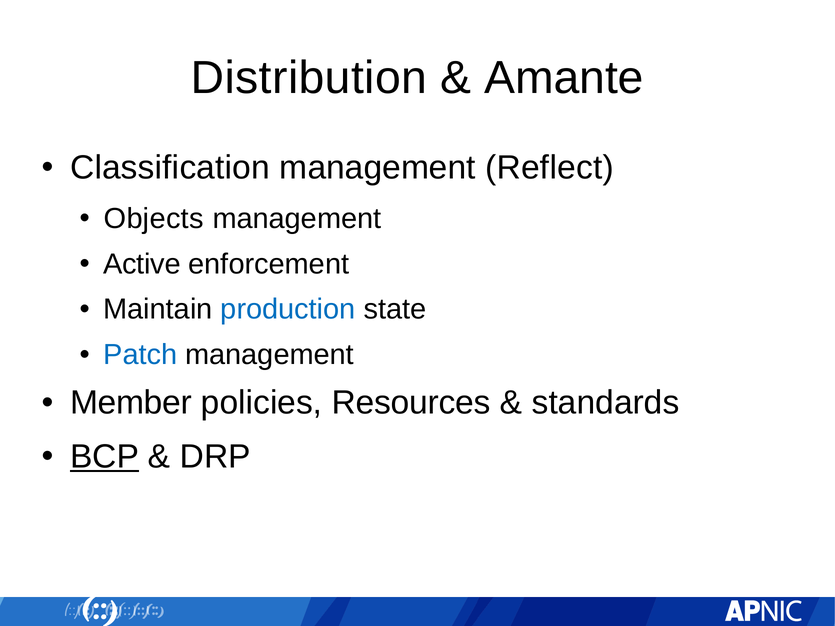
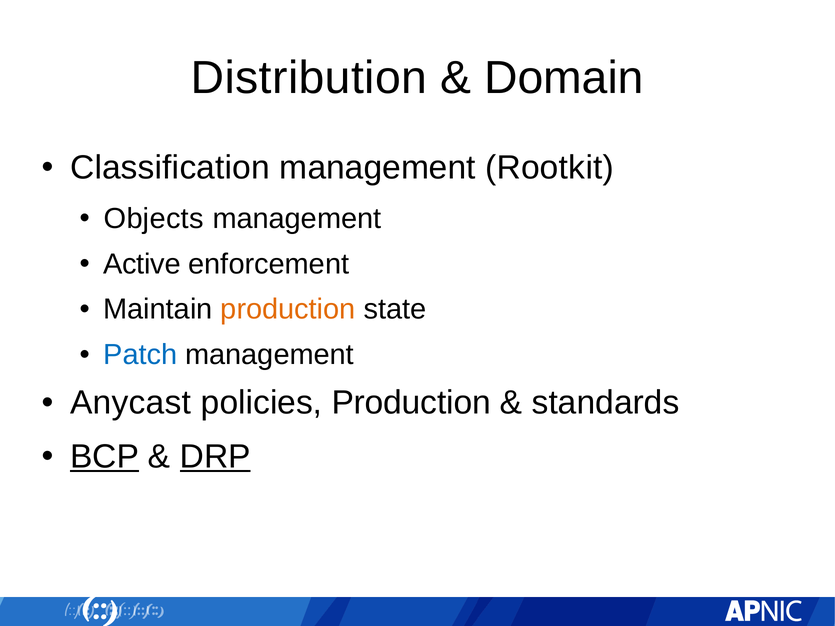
Amante: Amante -> Domain
Reflect: Reflect -> Rootkit
production at (288, 309) colour: blue -> orange
Member: Member -> Anycast
policies Resources: Resources -> Production
DRP underline: none -> present
